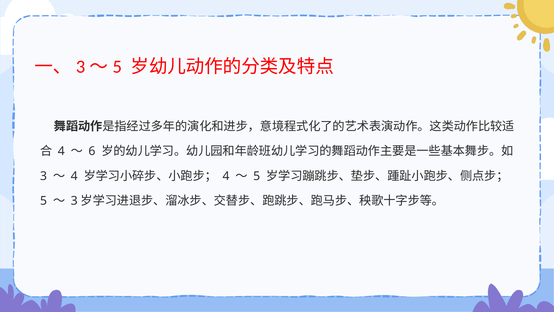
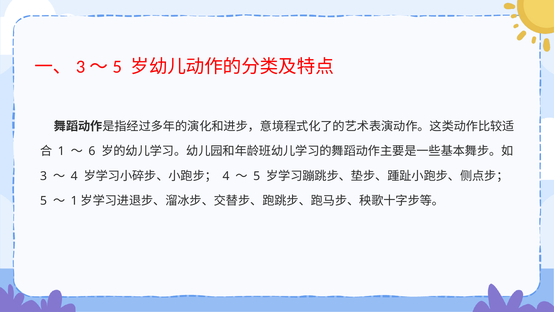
4 at (61, 151): 4 -> 1
3 at (74, 201): 3 -> 1
